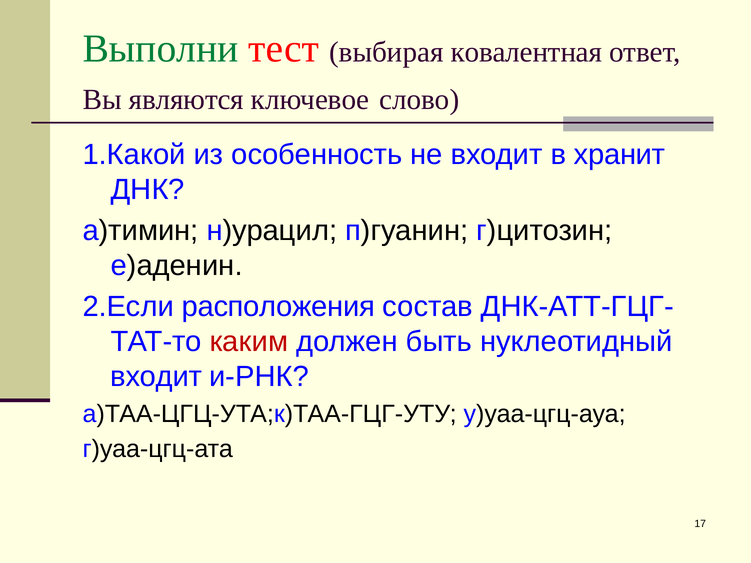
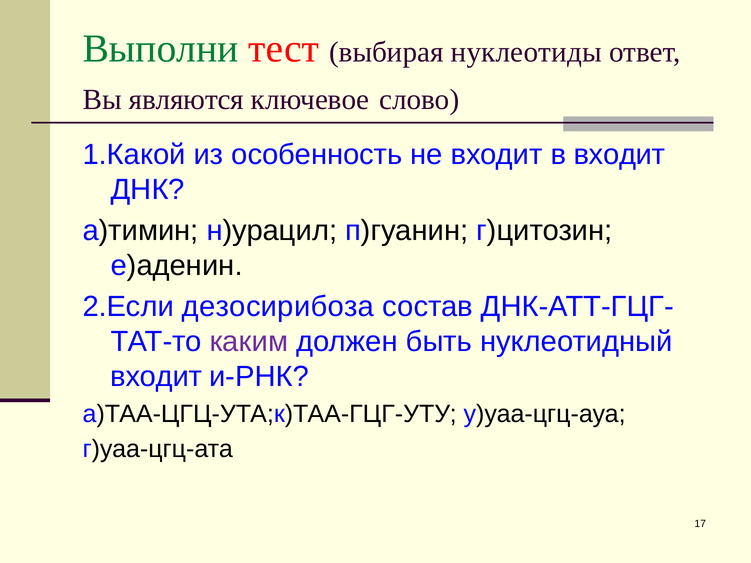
ковалентная: ковалентная -> нуклеотиды
в хранит: хранит -> входит
расположения: расположения -> дезосирибоза
каким colour: red -> purple
